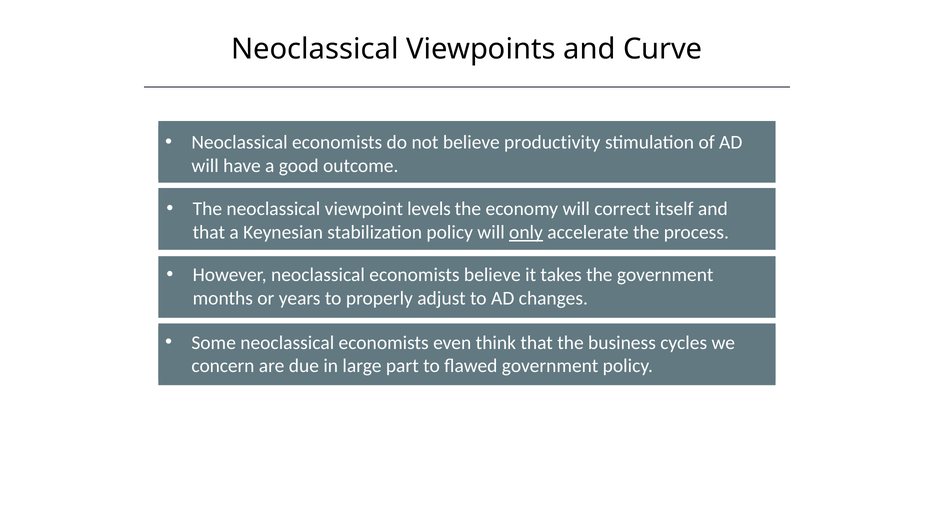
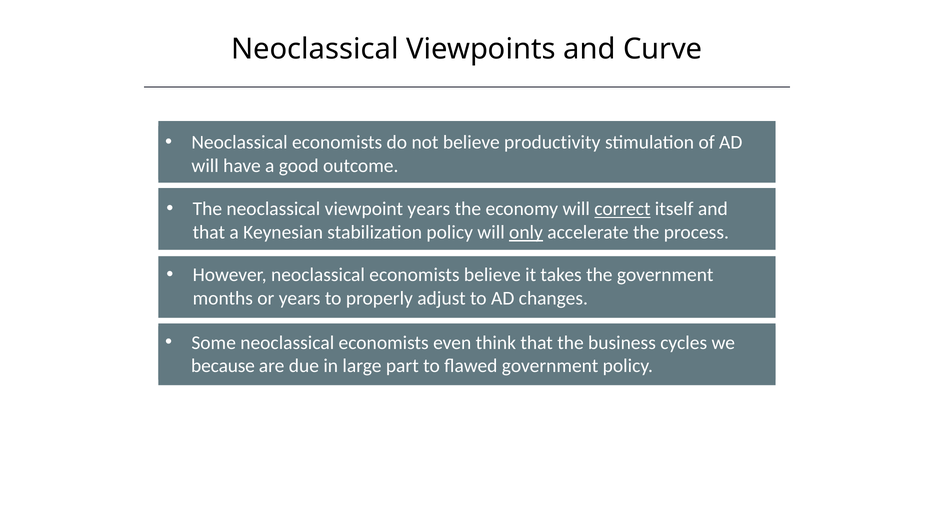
viewpoint levels: levels -> years
correct underline: none -> present
concern: concern -> because
